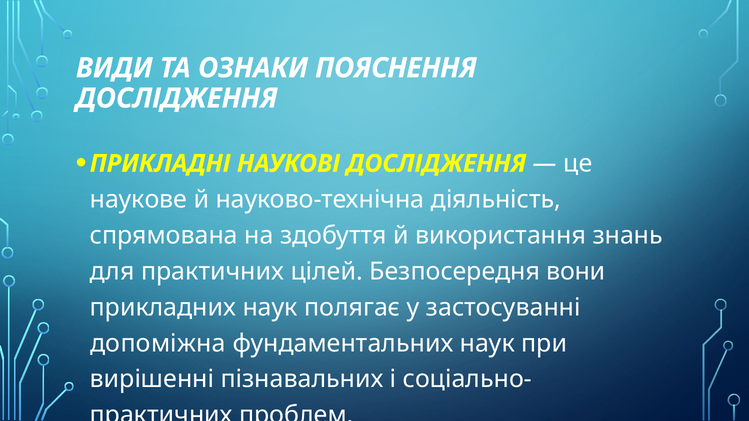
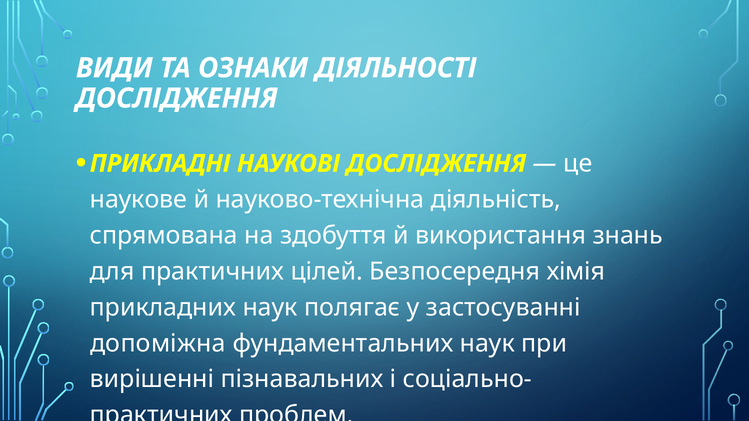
ПОЯСНЕННЯ: ПОЯСНЕННЯ -> ДІЯЛЬНОСТІ
вони: вони -> хімія
